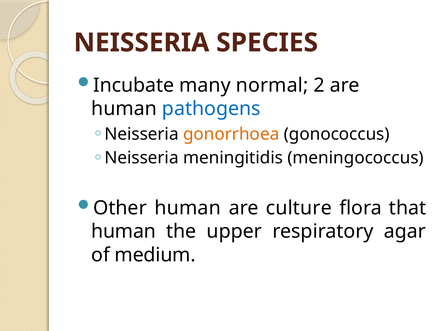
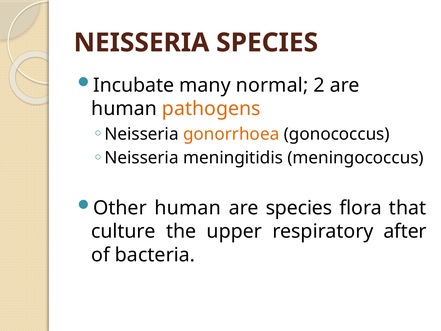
pathogens colour: blue -> orange
are culture: culture -> species
human at (124, 231): human -> culture
agar: agar -> after
medium: medium -> bacteria
